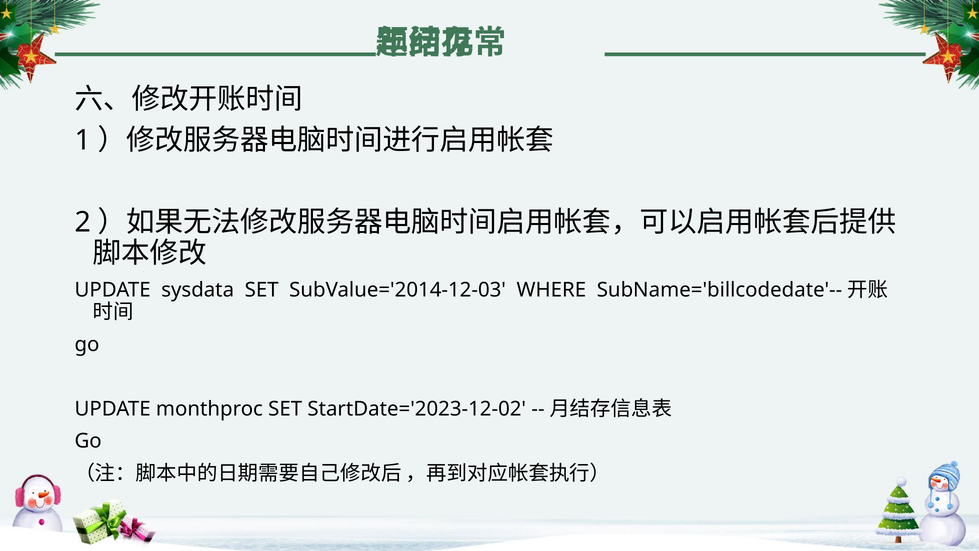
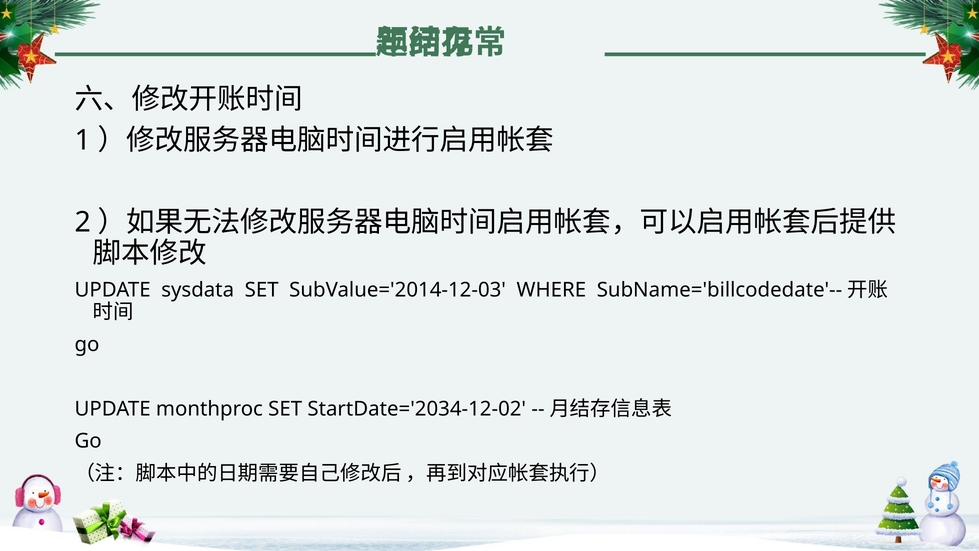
StartDate='2023-12-02: StartDate='2023-12-02 -> StartDate='2034-12-02
